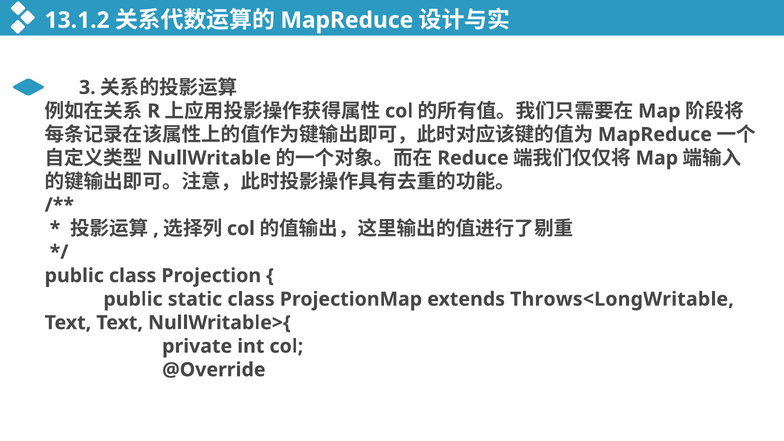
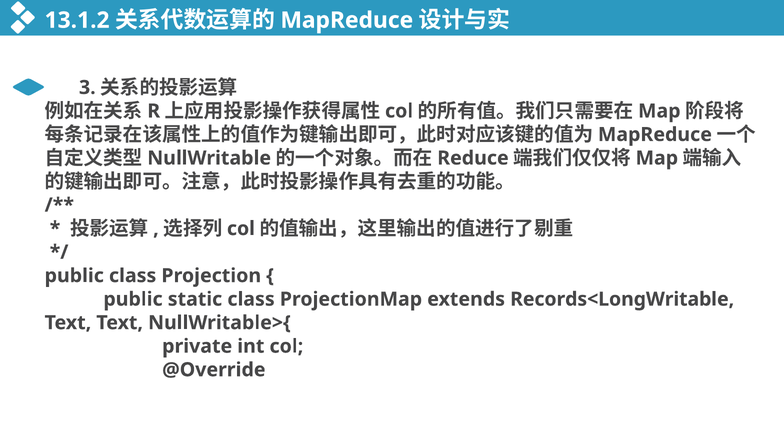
Throws<LongWritable: Throws<LongWritable -> Records<LongWritable
